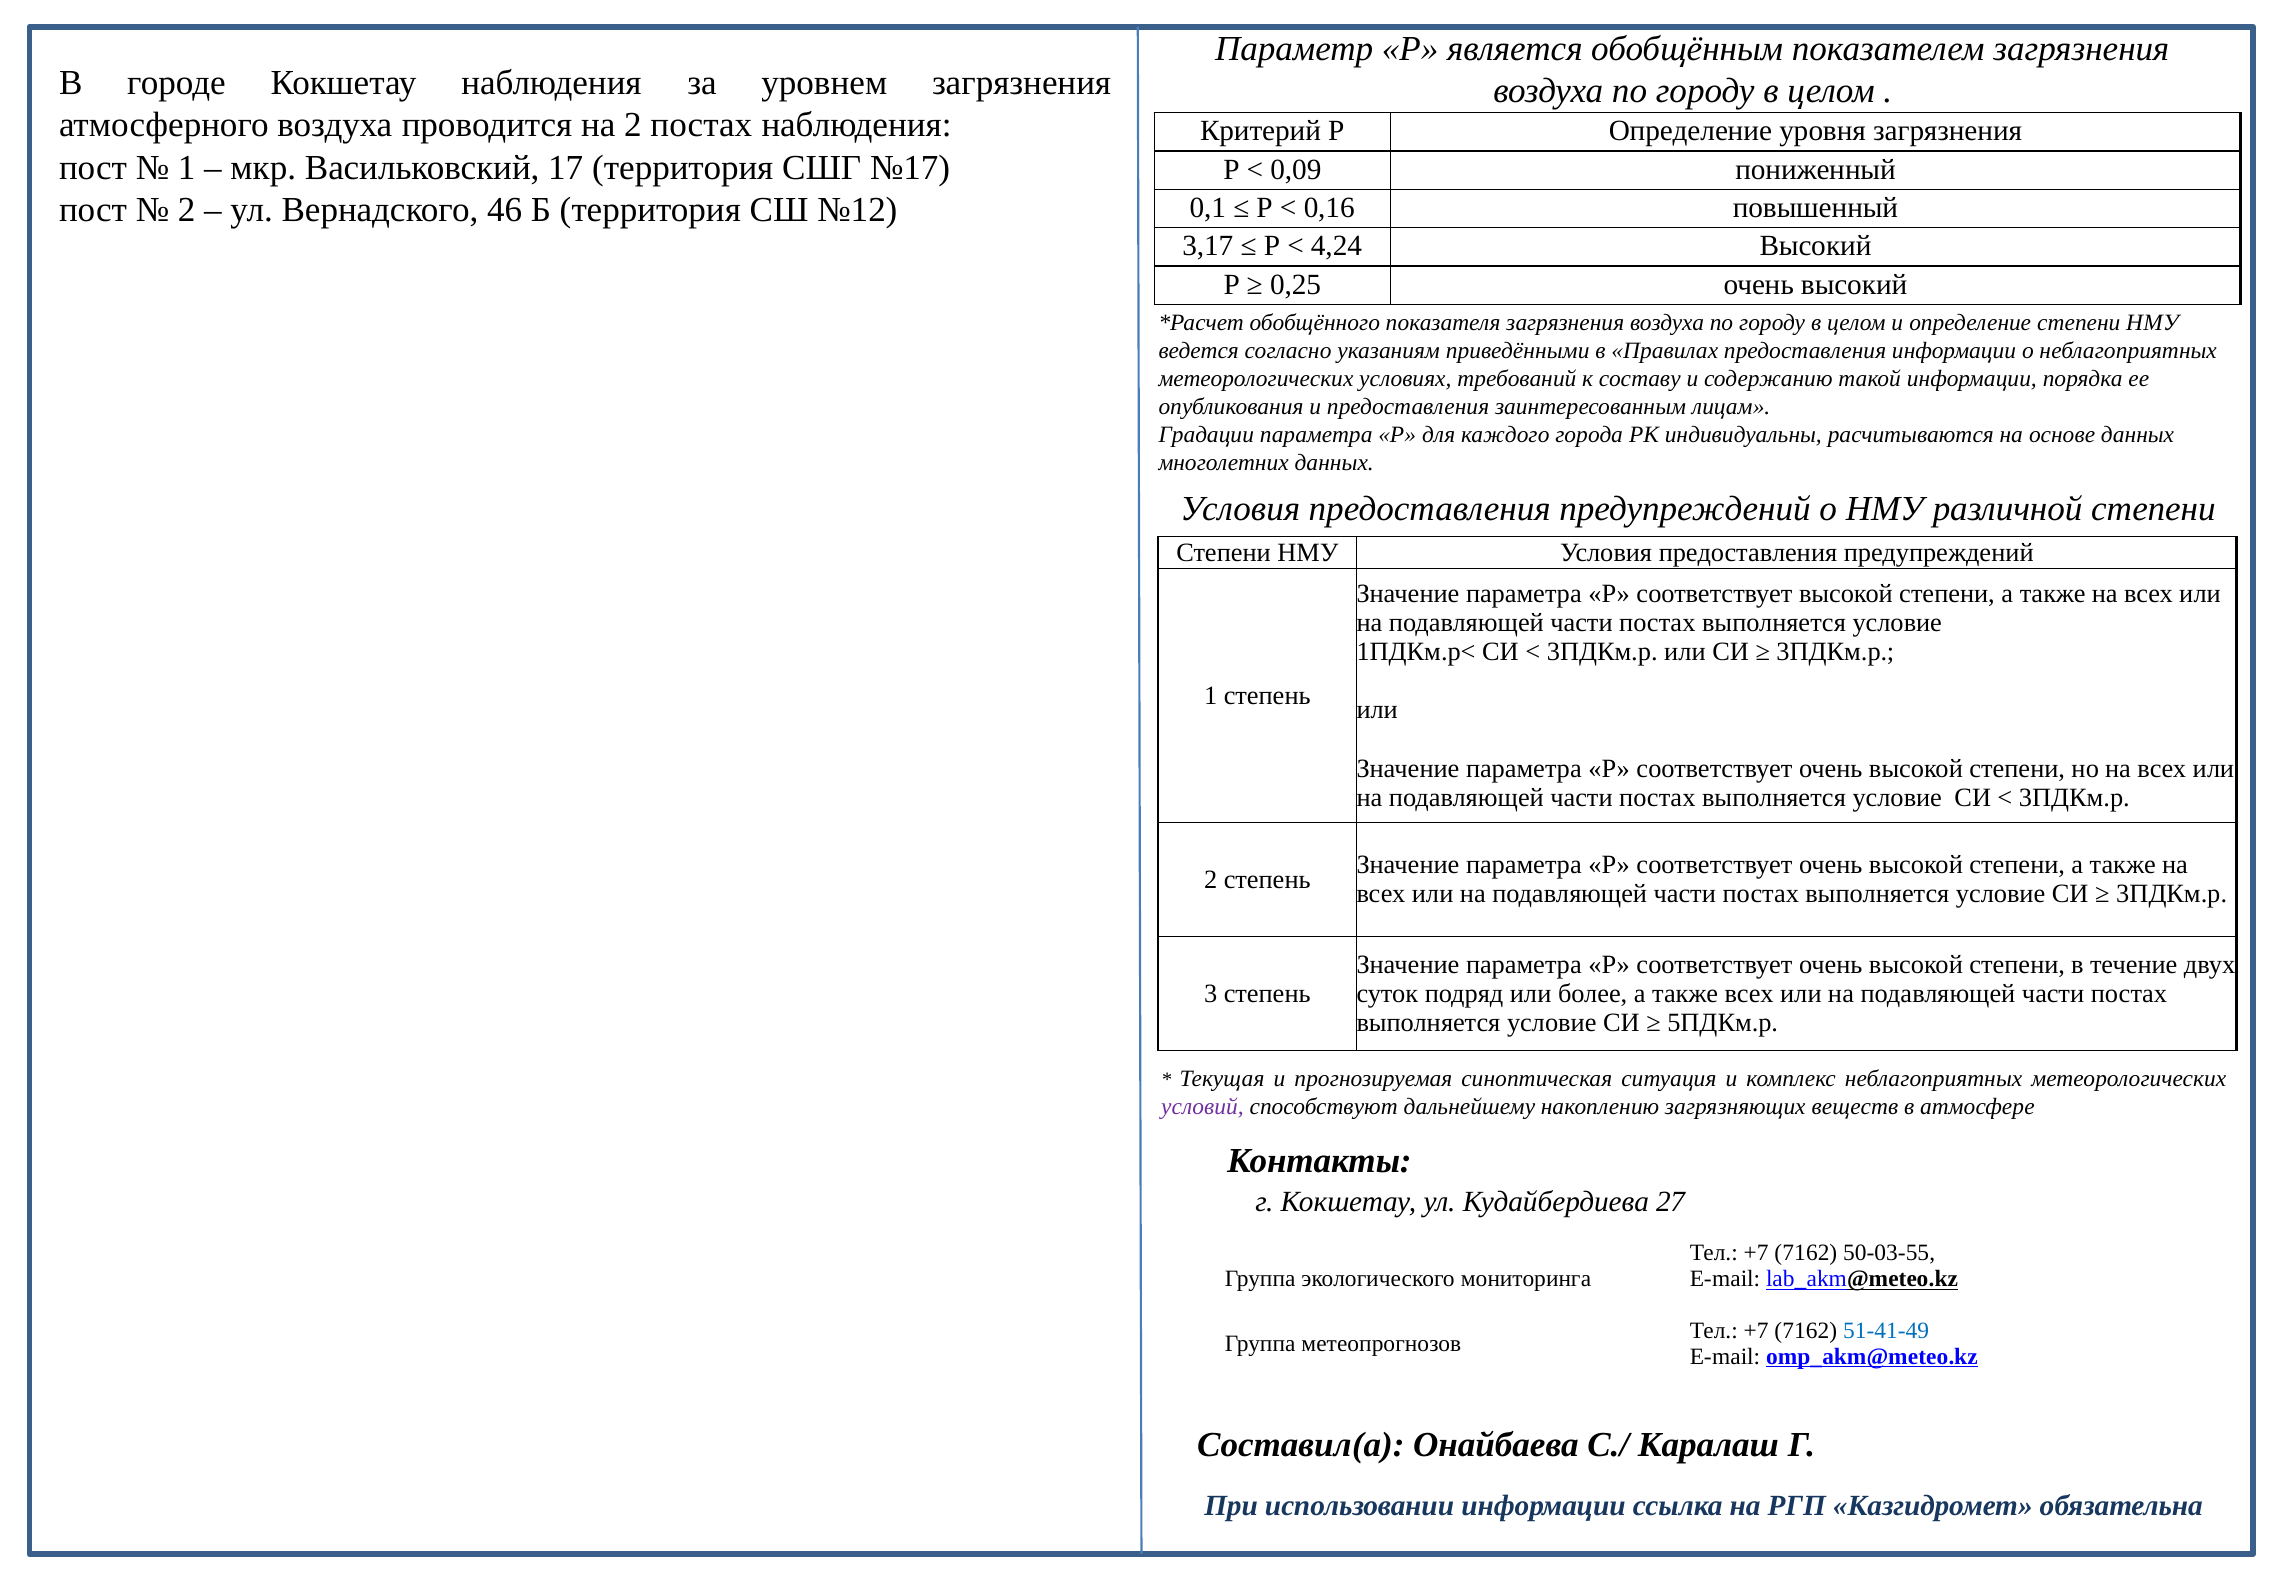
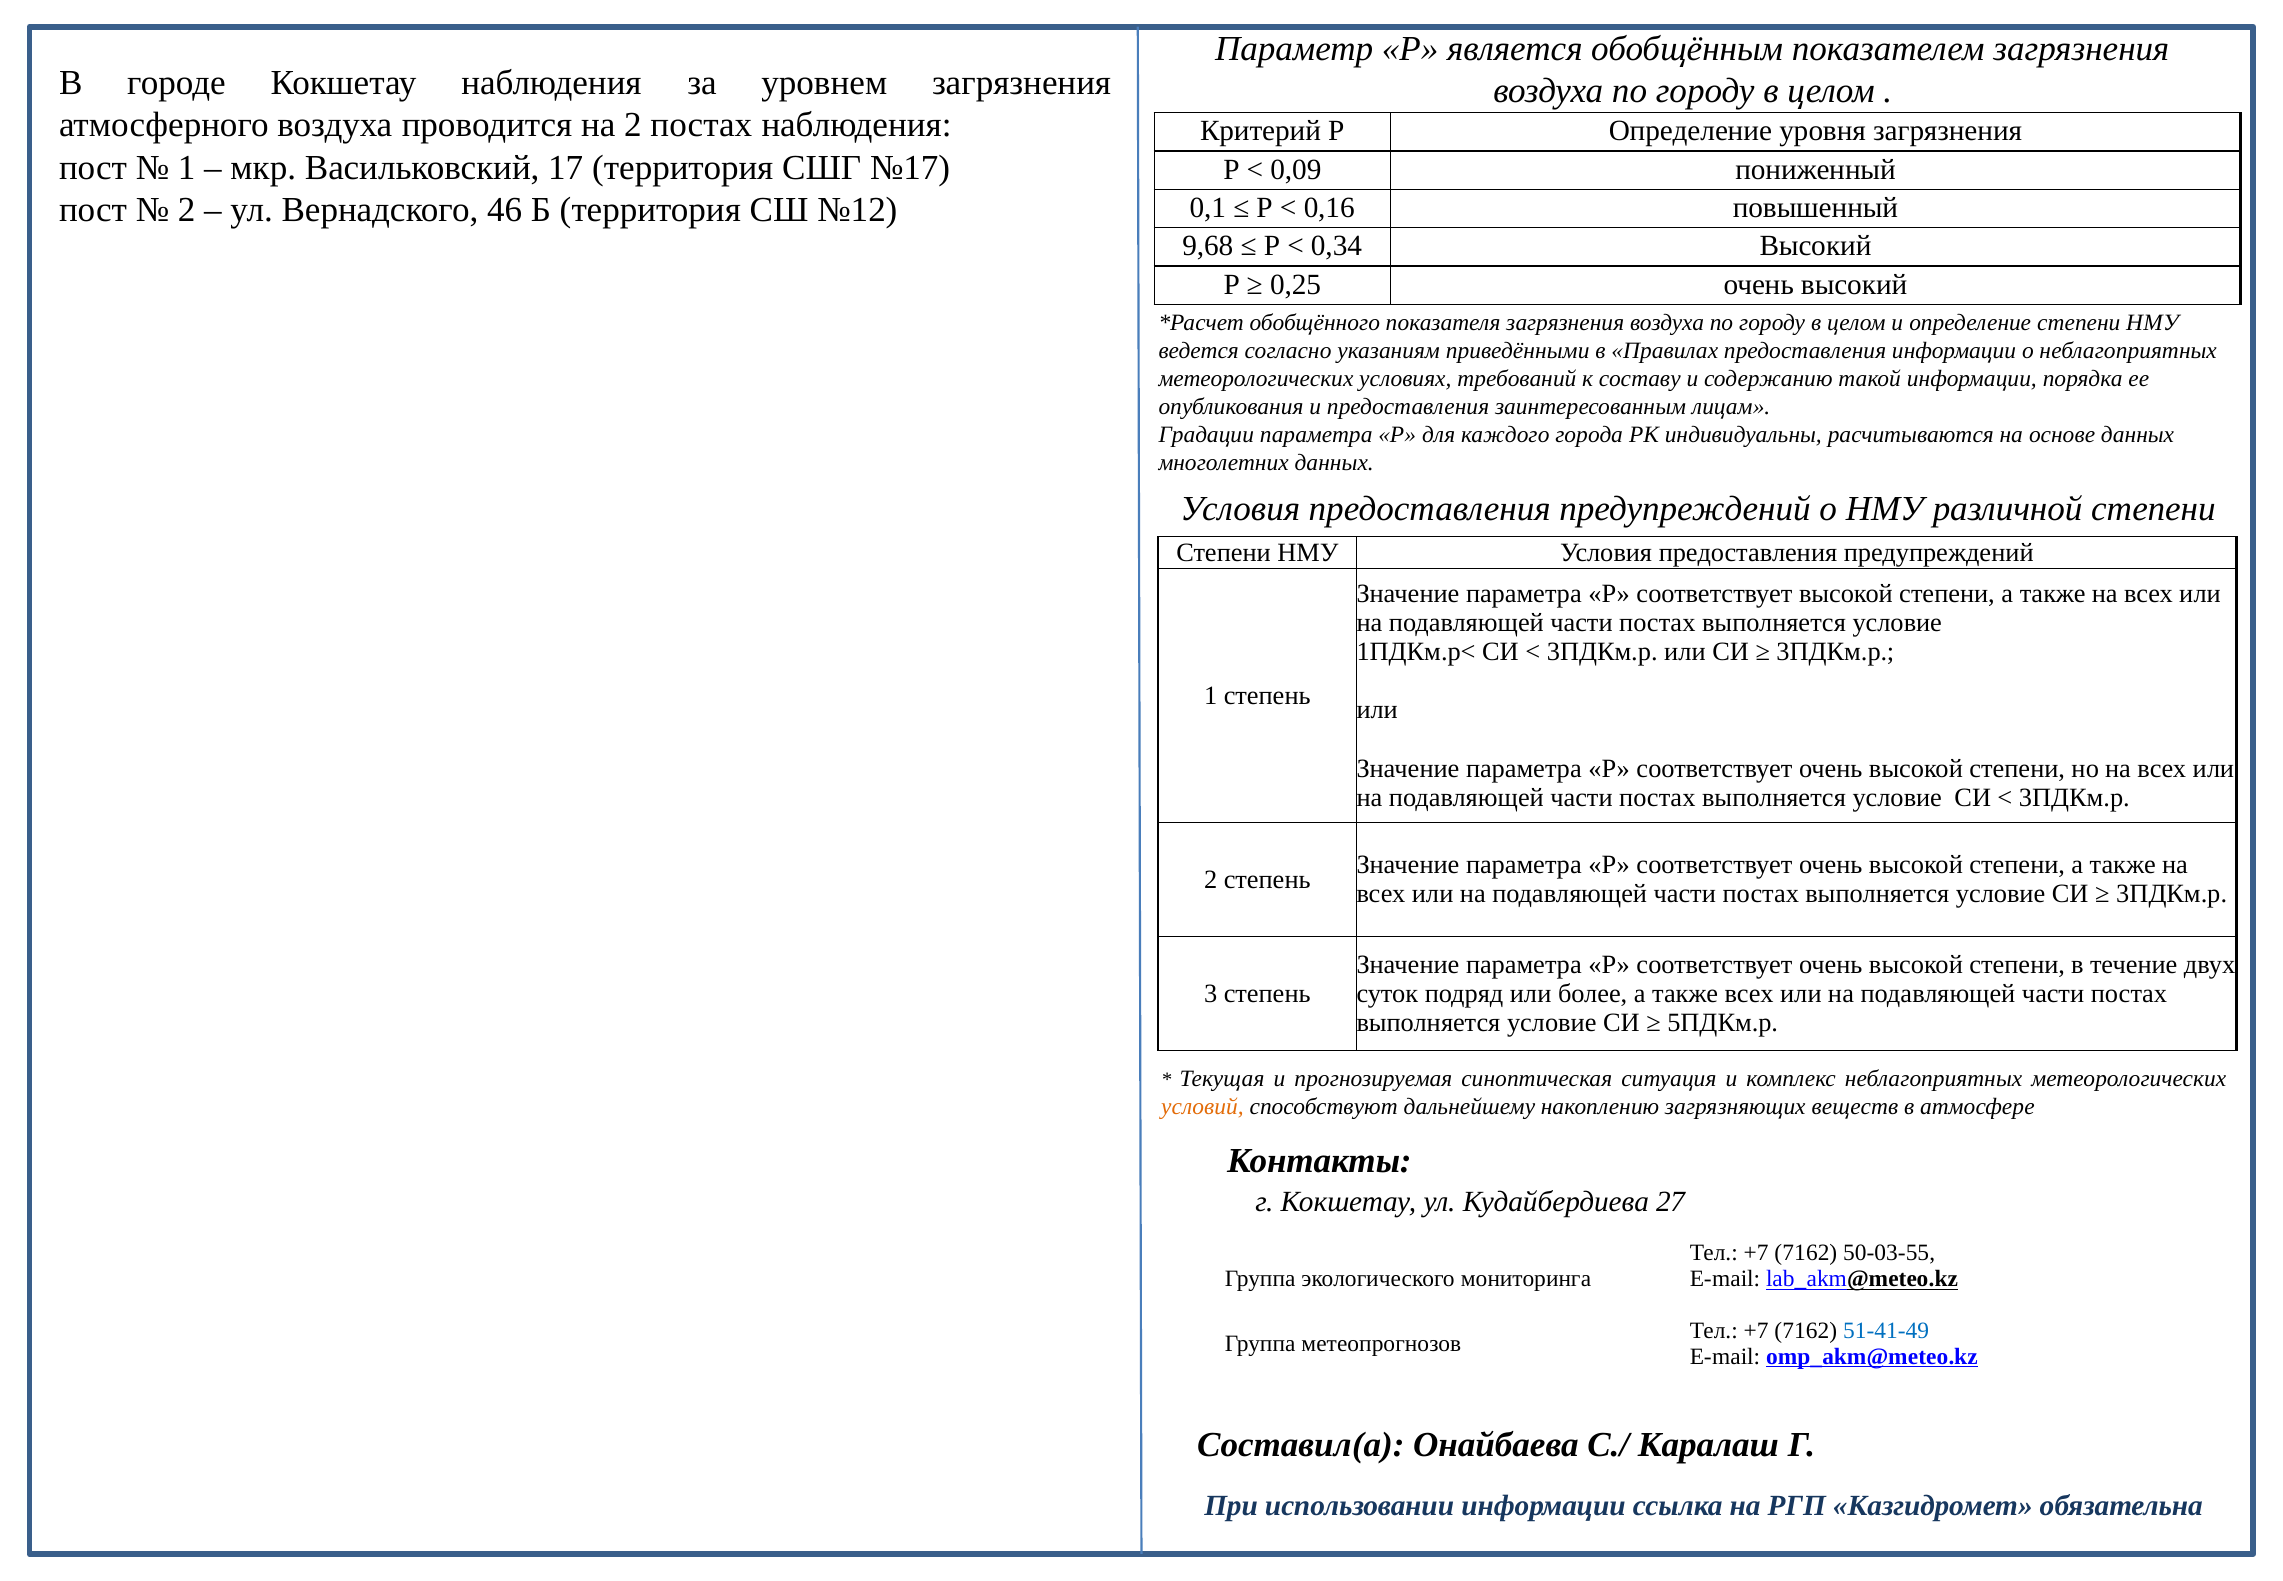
3,17: 3,17 -> 9,68
4,24: 4,24 -> 0,34
условий colour: purple -> orange
